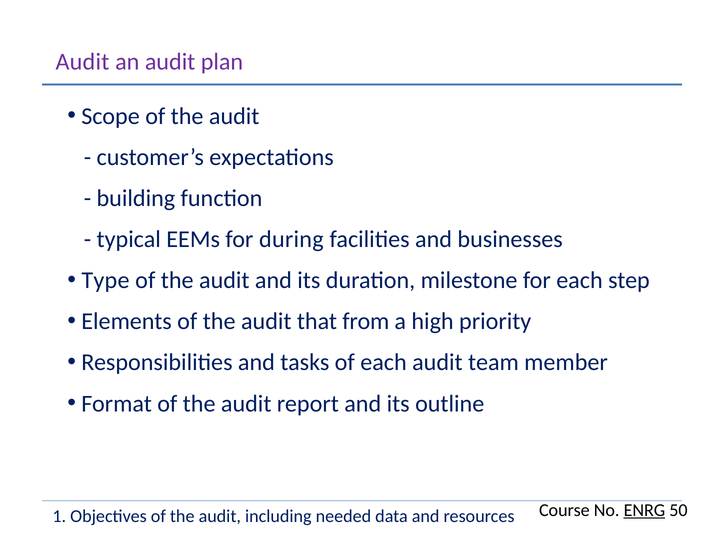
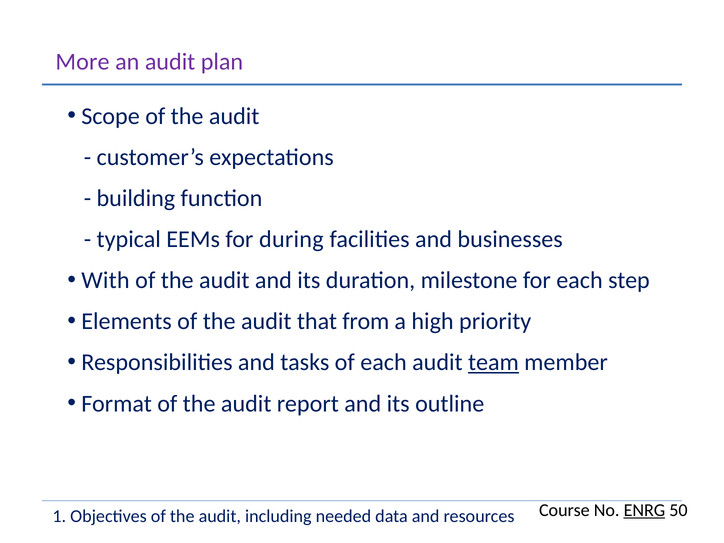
Audit at (82, 62): Audit -> More
Type: Type -> With
team underline: none -> present
